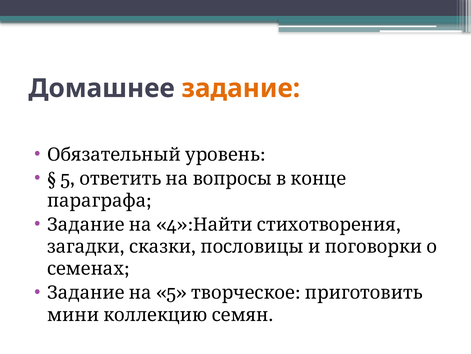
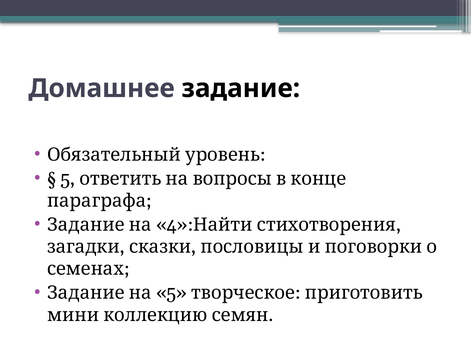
задание colour: orange -> black
